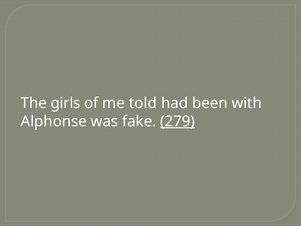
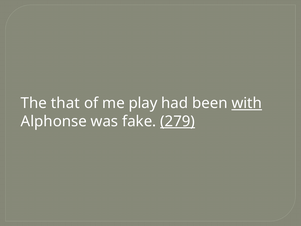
girls: girls -> that
told: told -> play
with underline: none -> present
